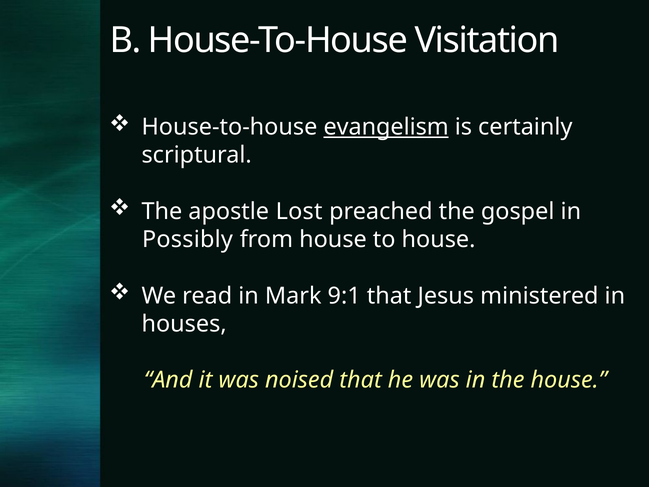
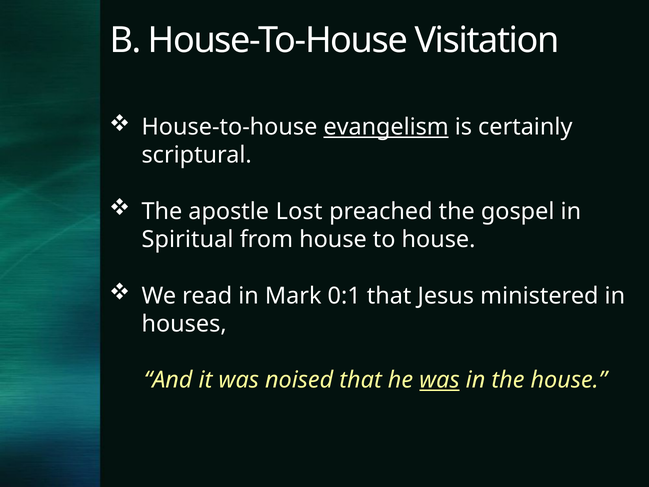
Possibly: Possibly -> Spiritual
9:1: 9:1 -> 0:1
was at (439, 380) underline: none -> present
